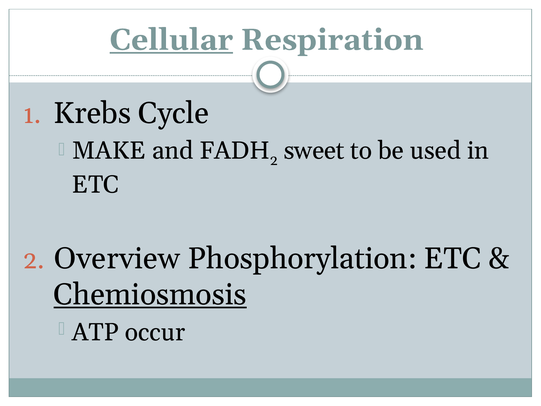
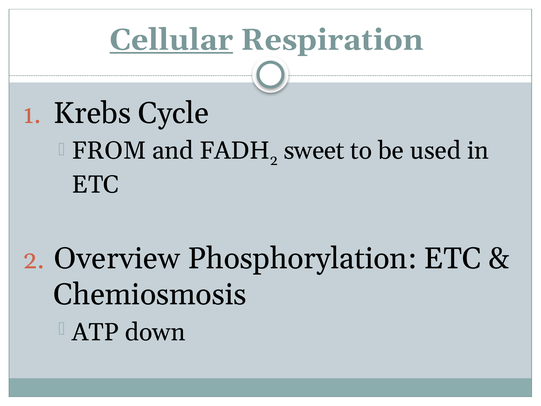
MAKE: MAKE -> FROM
Chemiosmosis underline: present -> none
occur: occur -> down
